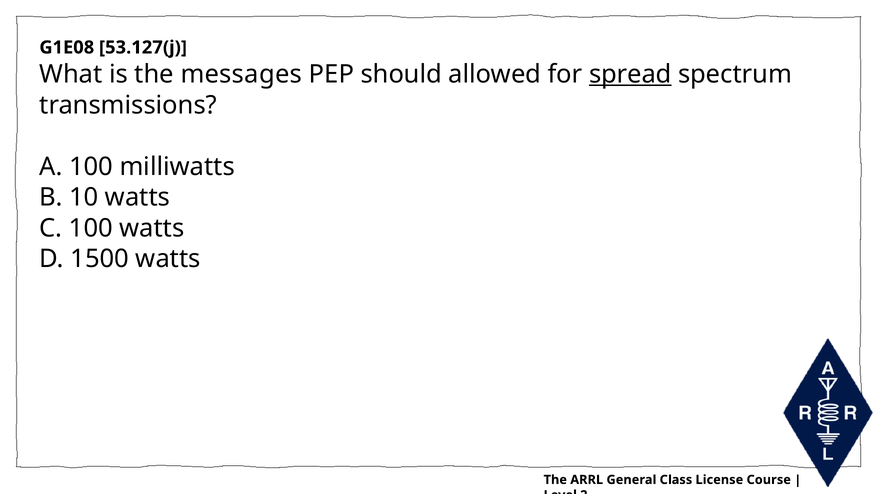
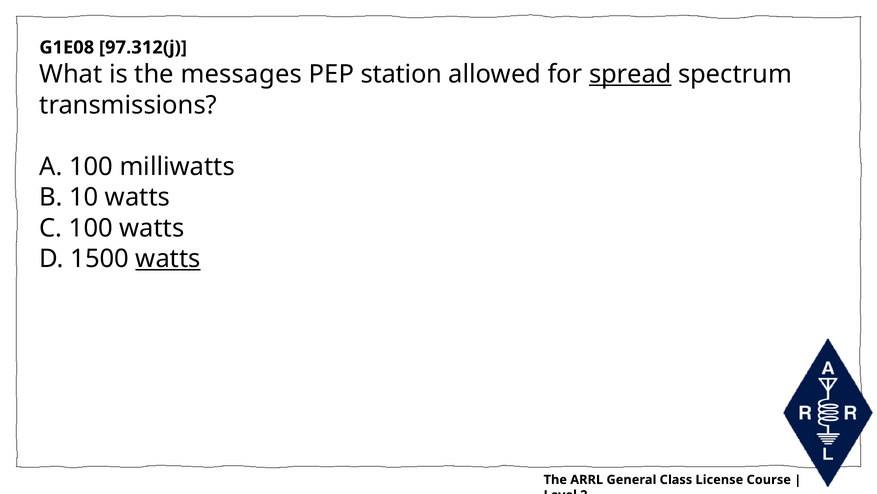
53.127(j: 53.127(j -> 97.312(j
should: should -> station
watts at (168, 258) underline: none -> present
